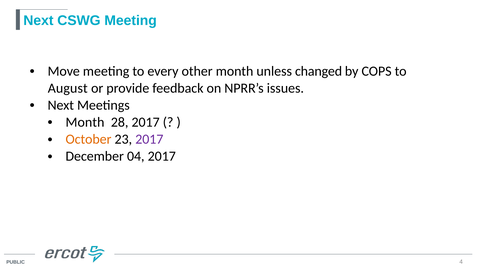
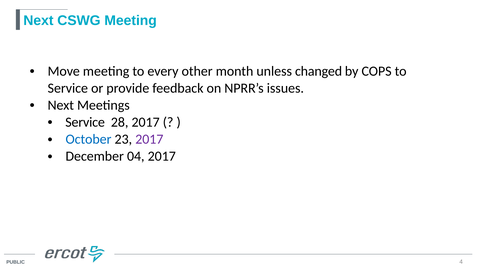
August at (68, 88): August -> Service
Month at (85, 122): Month -> Service
October colour: orange -> blue
